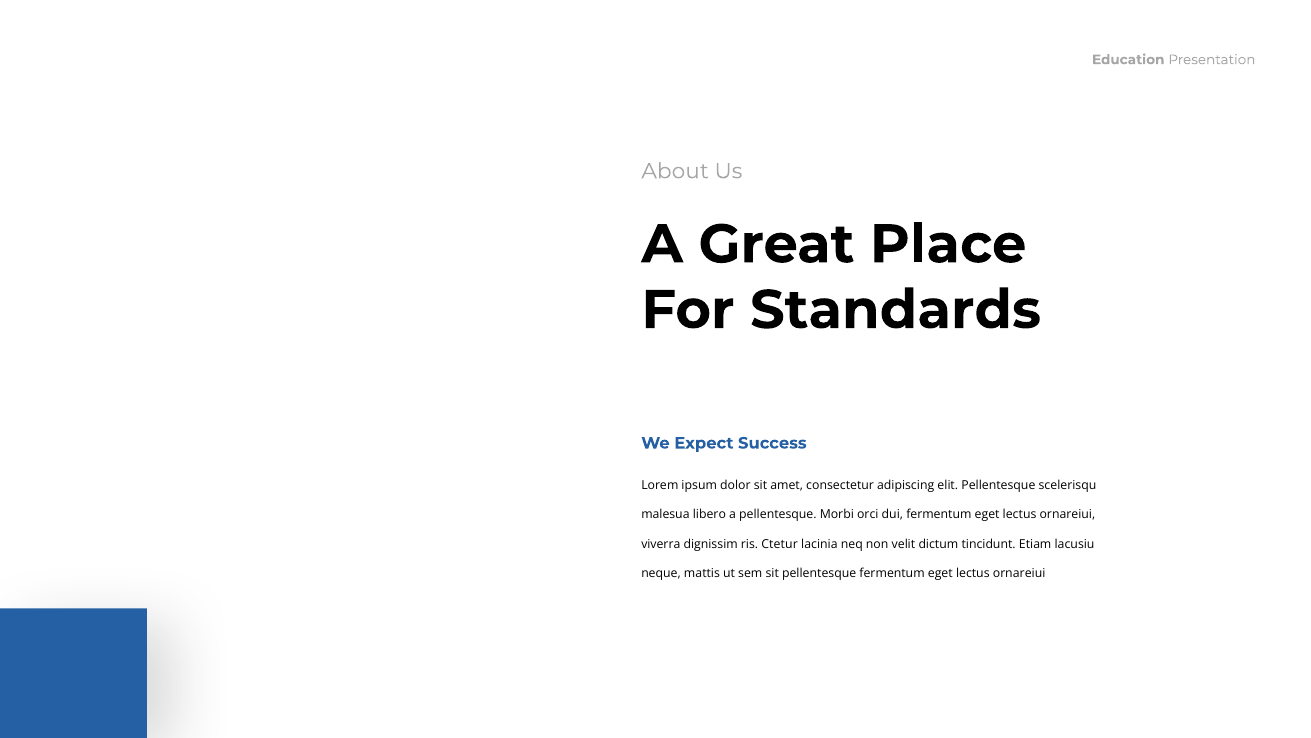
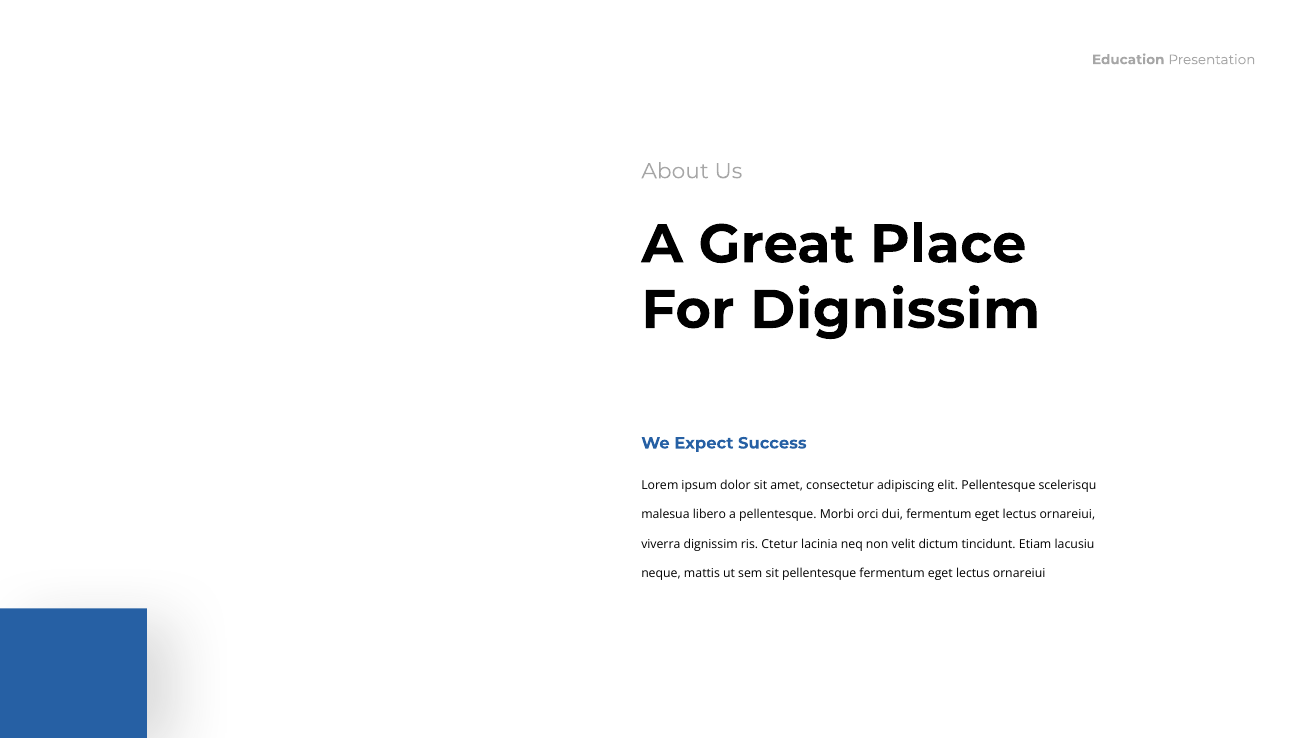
For Standards: Standards -> Dignissim
